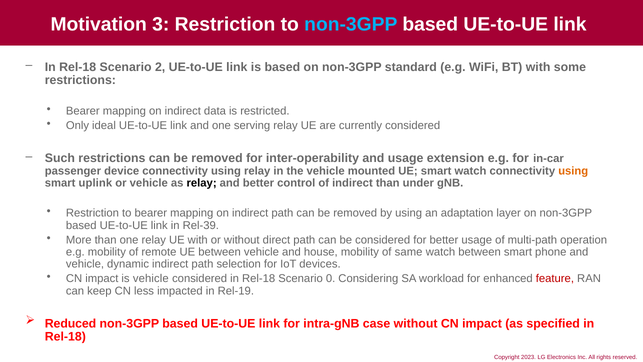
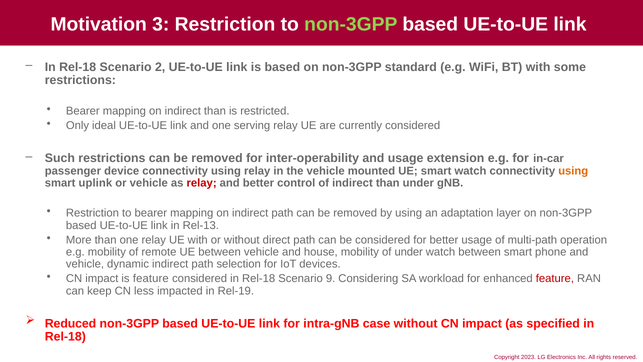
non-3GPP at (351, 24) colour: light blue -> light green
on indirect data: data -> than
relay at (202, 183) colour: black -> red
Rel-39: Rel-39 -> Rel-13
of same: same -> under
is vehicle: vehicle -> feature
0: 0 -> 9
